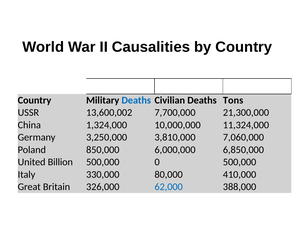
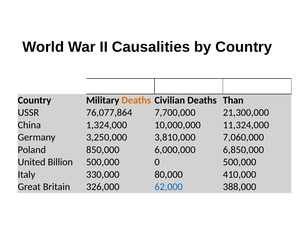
Deaths at (136, 100) colour: blue -> orange
Tons: Tons -> Than
13,600,002: 13,600,002 -> 76,077,864
